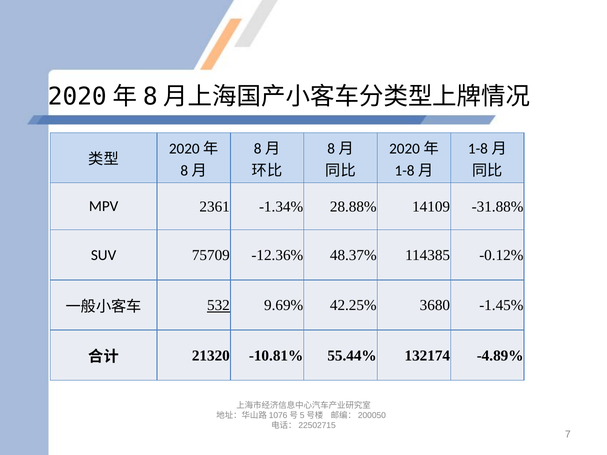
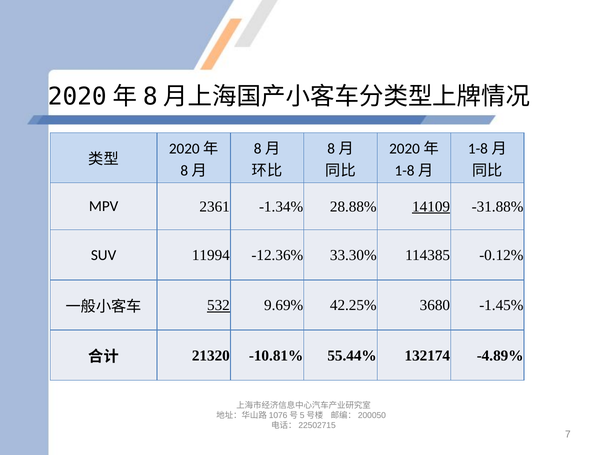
14109 underline: none -> present
75709: 75709 -> 11994
48.37%: 48.37% -> 33.30%
